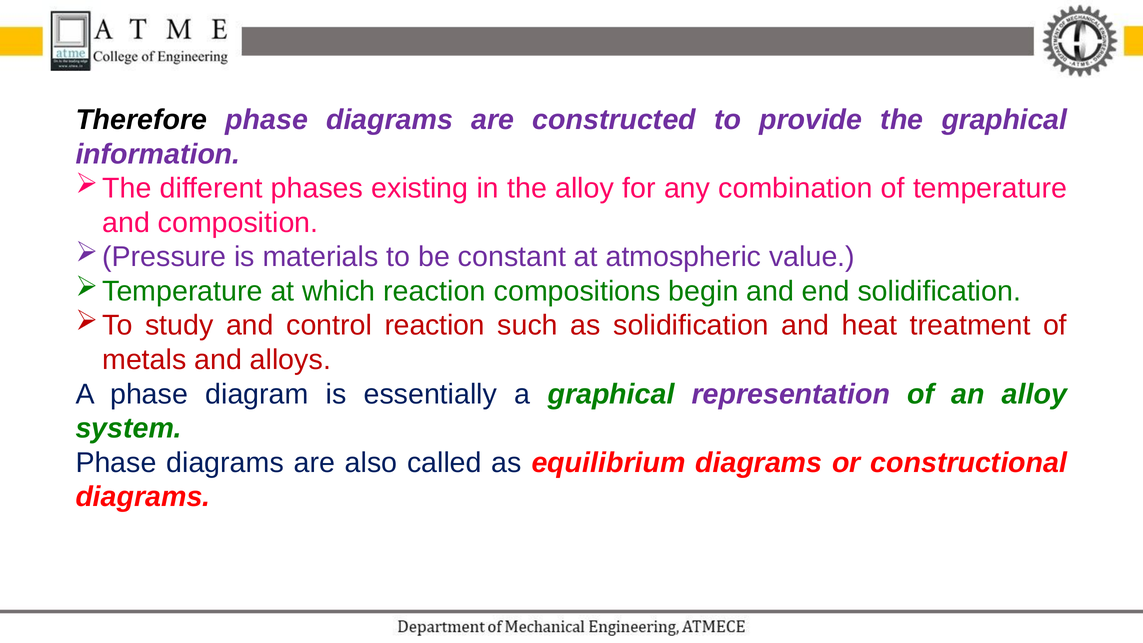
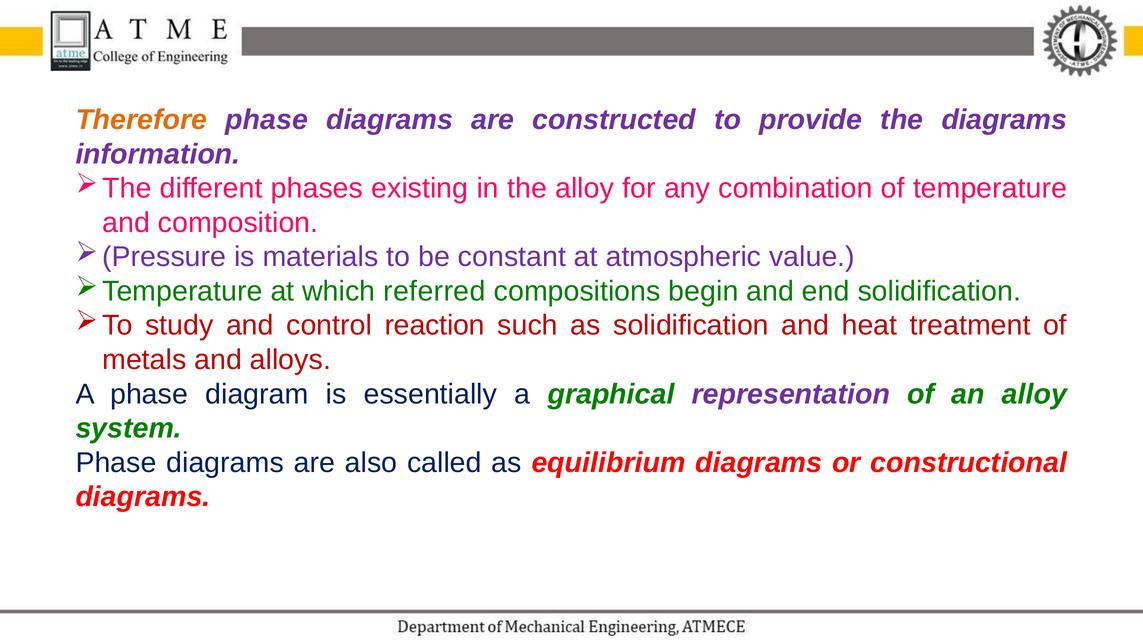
Therefore colour: black -> orange
the graphical: graphical -> diagrams
which reaction: reaction -> referred
